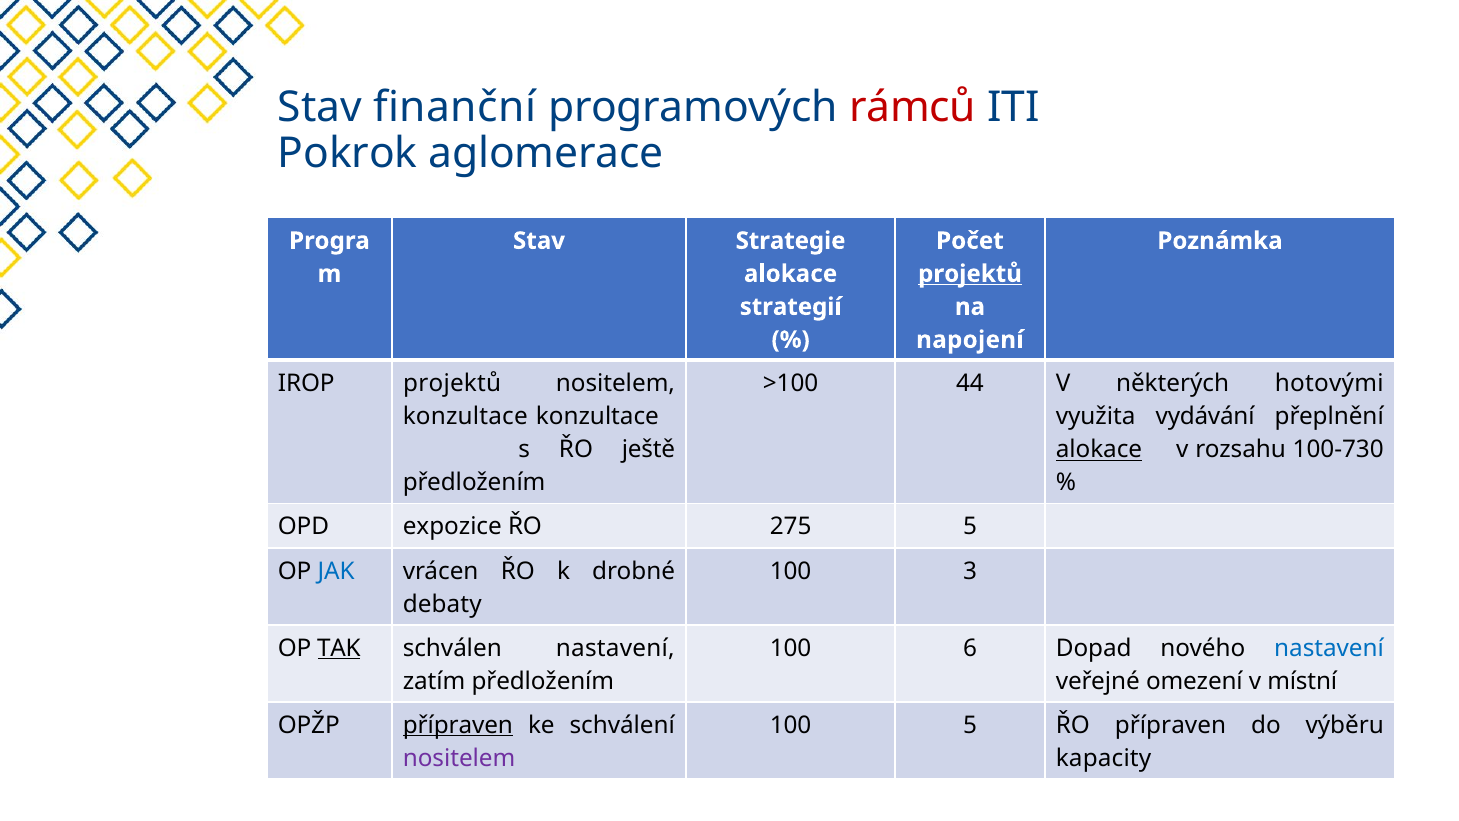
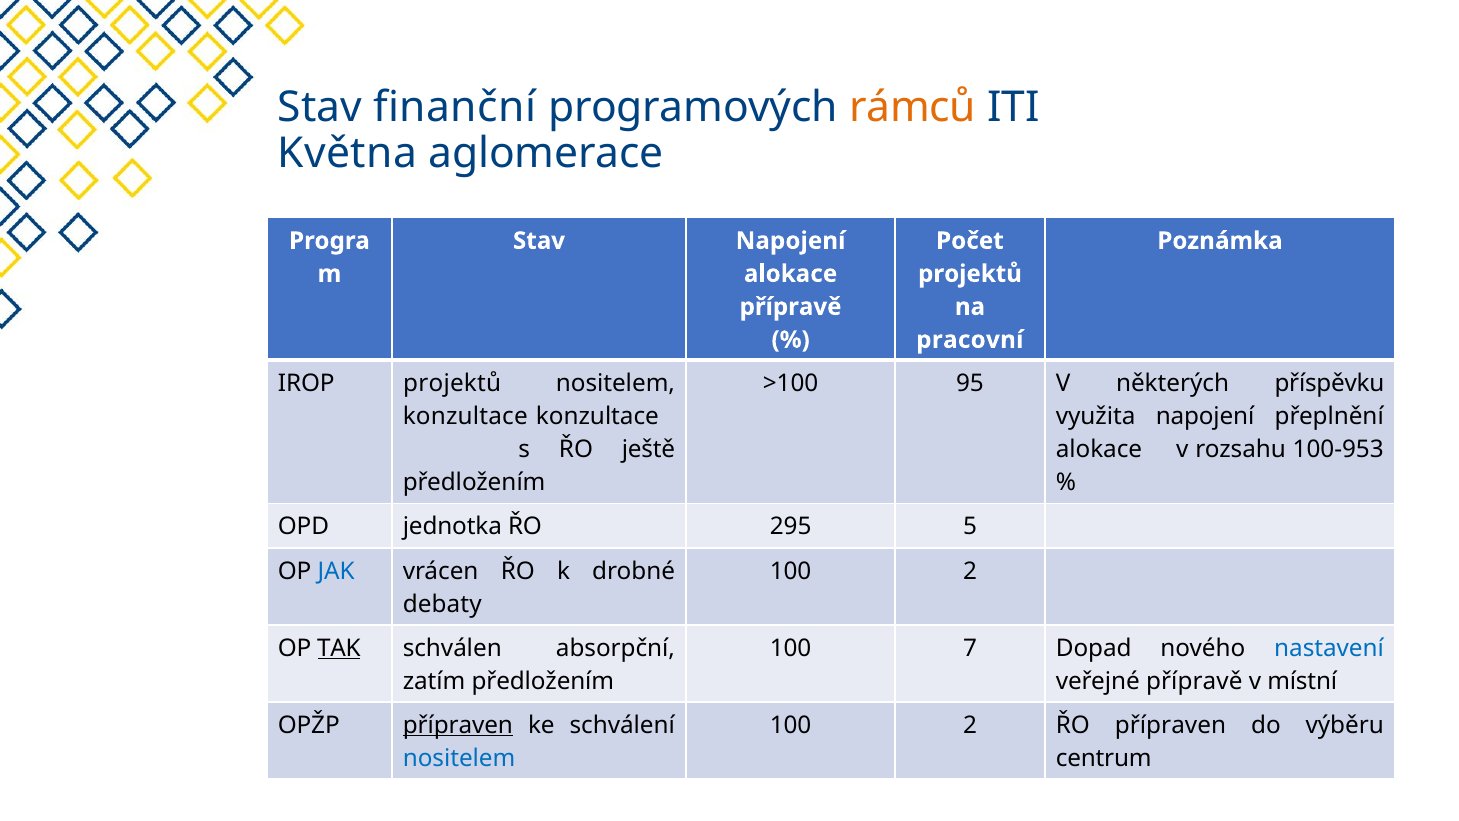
rámců colour: red -> orange
Pokrok: Pokrok -> Května
Stav Strategie: Strategie -> Napojení
projektů at (970, 274) underline: present -> none
strategií at (791, 307): strategií -> přípravě
napojení: napojení -> pracovní
44: 44 -> 95
hotovými: hotovými -> příspěvku
využita vydávání: vydávání -> napojení
alokace at (1099, 450) underline: present -> none
100-730: 100-730 -> 100-953
expozice: expozice -> jednotka
275: 275 -> 295
3 at (970, 571): 3 -> 2
schválen nastavení: nastavení -> absorpční
6: 6 -> 7
veřejné omezení: omezení -> přípravě
5 at (970, 725): 5 -> 2
nositelem at (459, 758) colour: purple -> blue
kapacity: kapacity -> centrum
